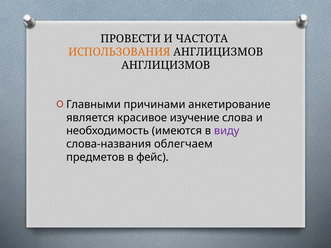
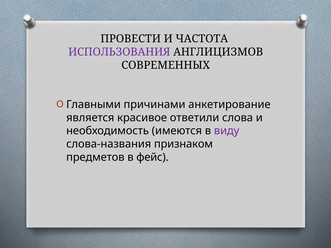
ИСПОЛЬЗОВАНИЯ colour: orange -> purple
АНГЛИЦИЗМОВ at (166, 65): АНГЛИЦИЗМОВ -> СОВРЕМЕННЫХ
изучение: изучение -> ответили
облегчаем: облегчаем -> признаком
